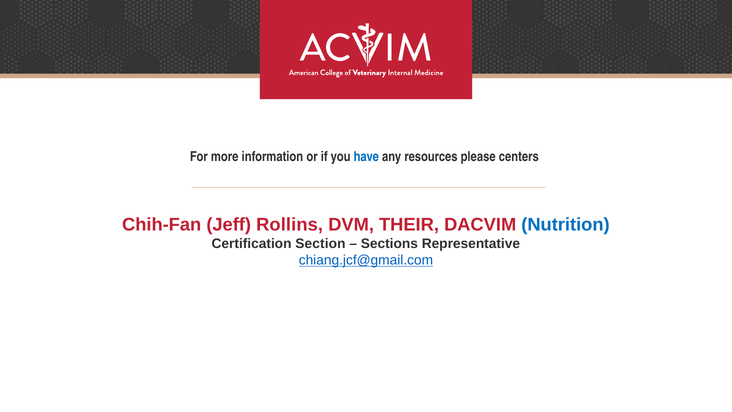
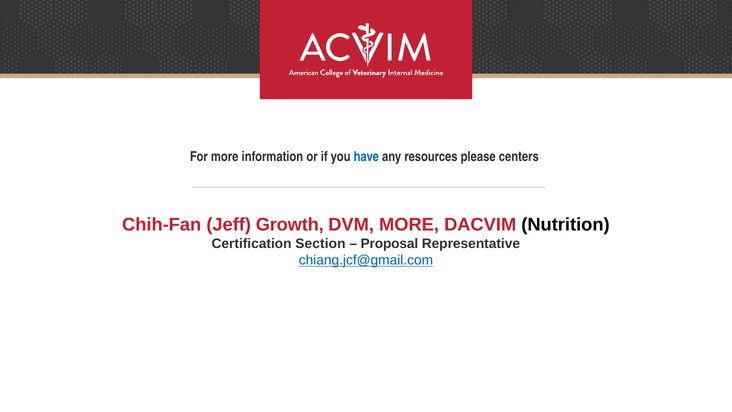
Rollins: Rollins -> Growth
DVM THEIR: THEIR -> MORE
Nutrition colour: blue -> black
Sections: Sections -> Proposal
